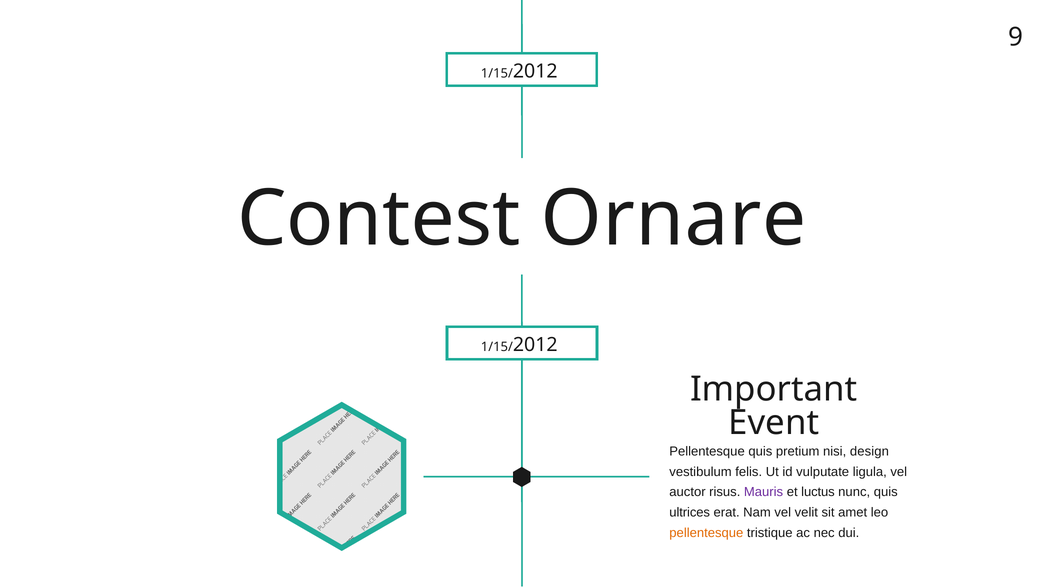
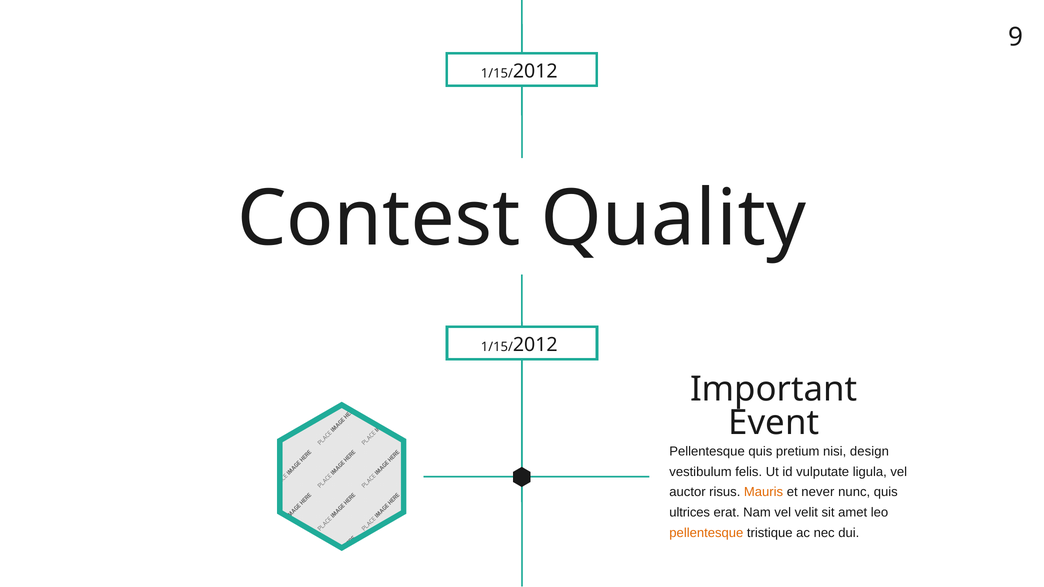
Ornare: Ornare -> Quality
Mauris colour: purple -> orange
luctus: luctus -> never
